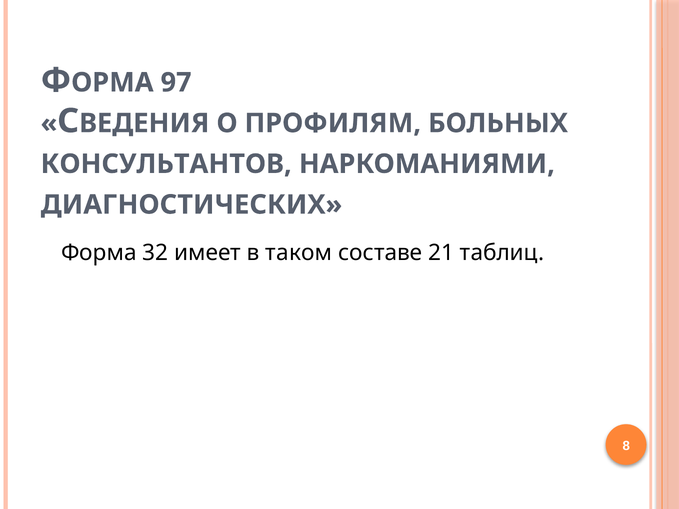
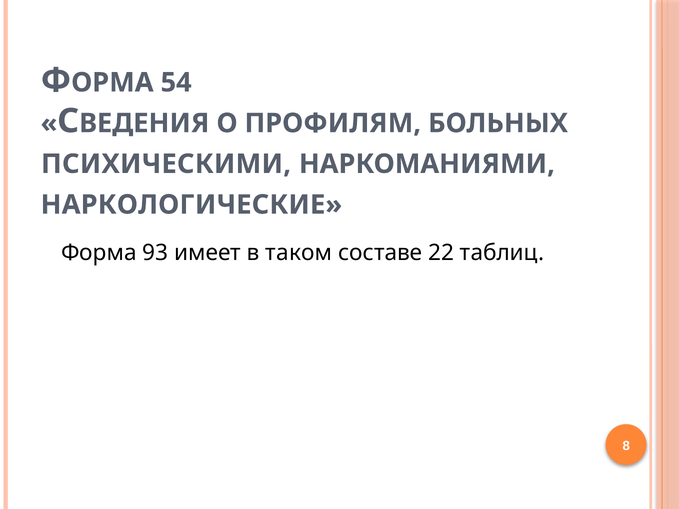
97: 97 -> 54
КОНСУЛЬТАНТОВ: КОНСУЛЬТАНТОВ -> ПСИХИЧЕСКИМИ
ДИАГНОСТИЧЕСКИХ: ДИАГНОСТИЧЕСКИХ -> НАРКОЛОГИЧЕСКИЕ
32: 32 -> 93
21: 21 -> 22
